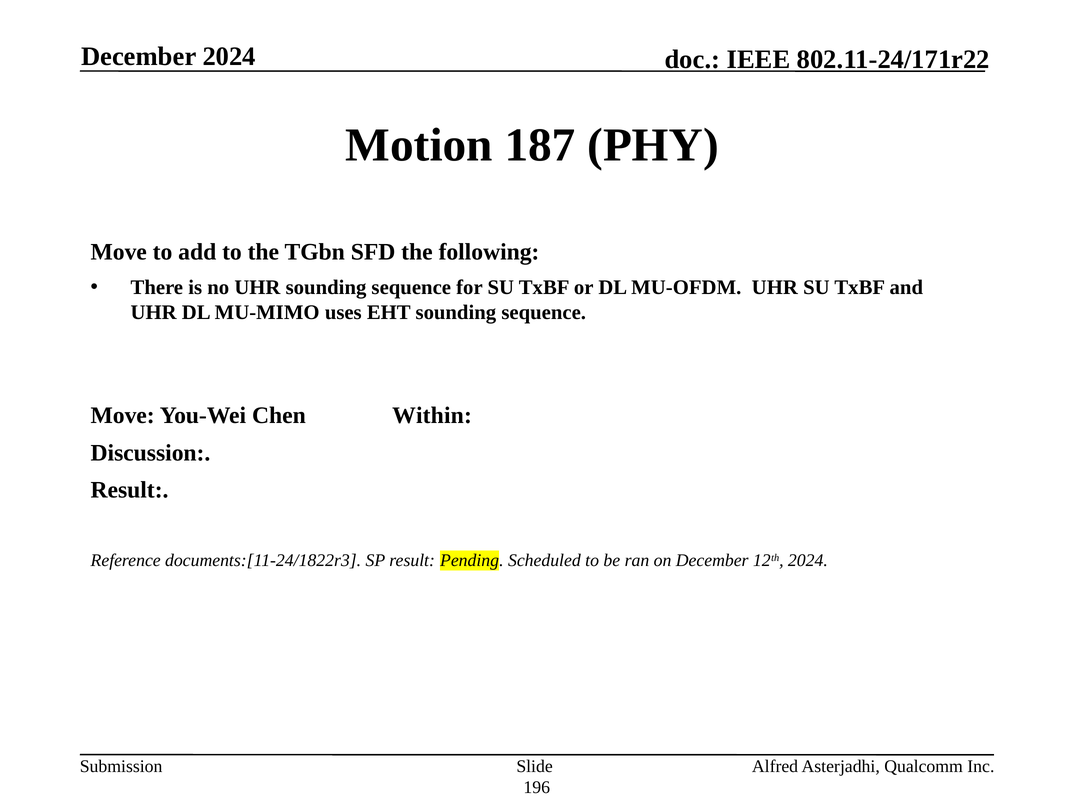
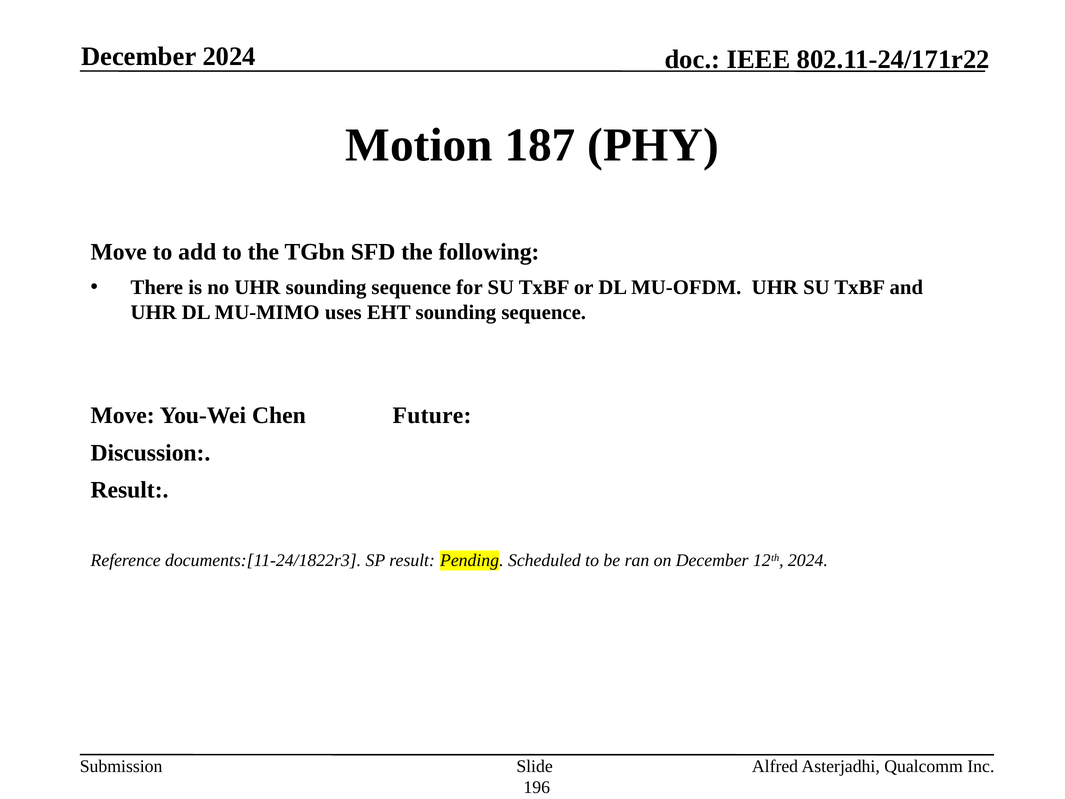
Within: Within -> Future
